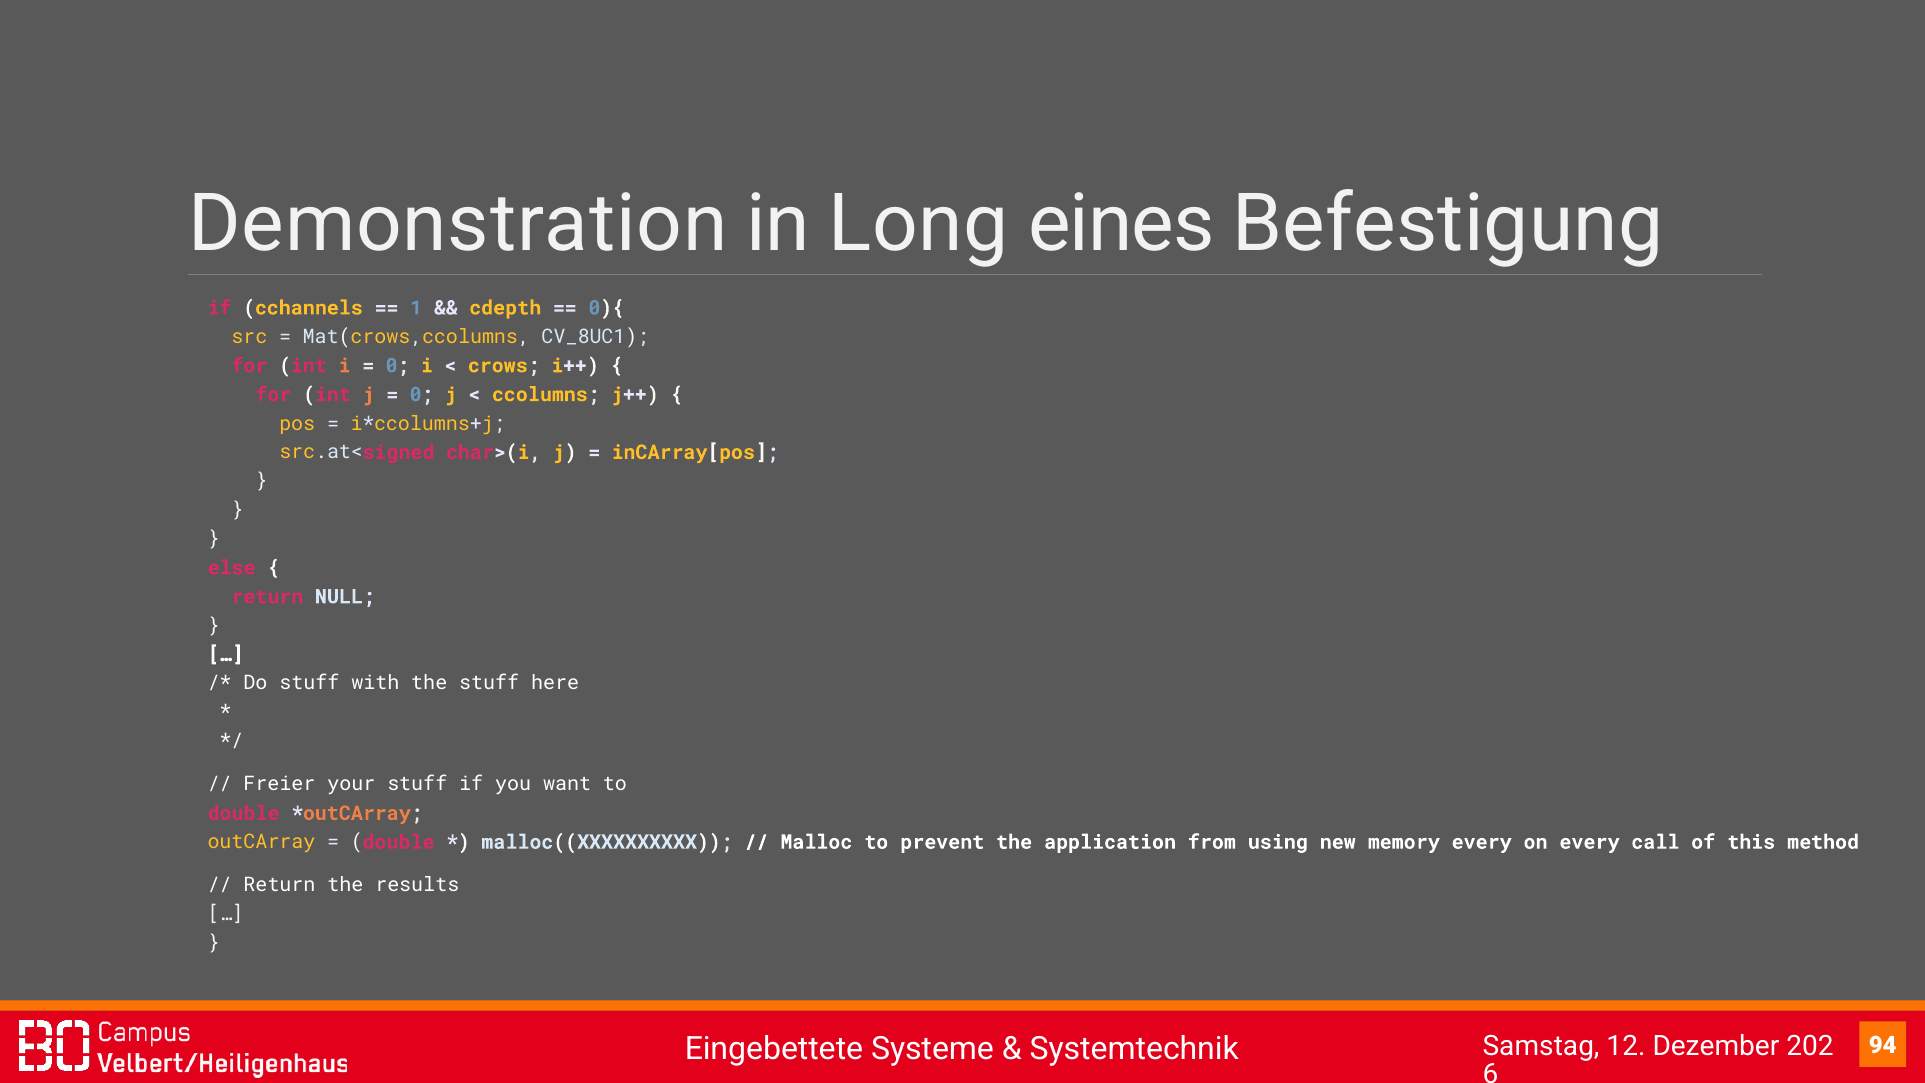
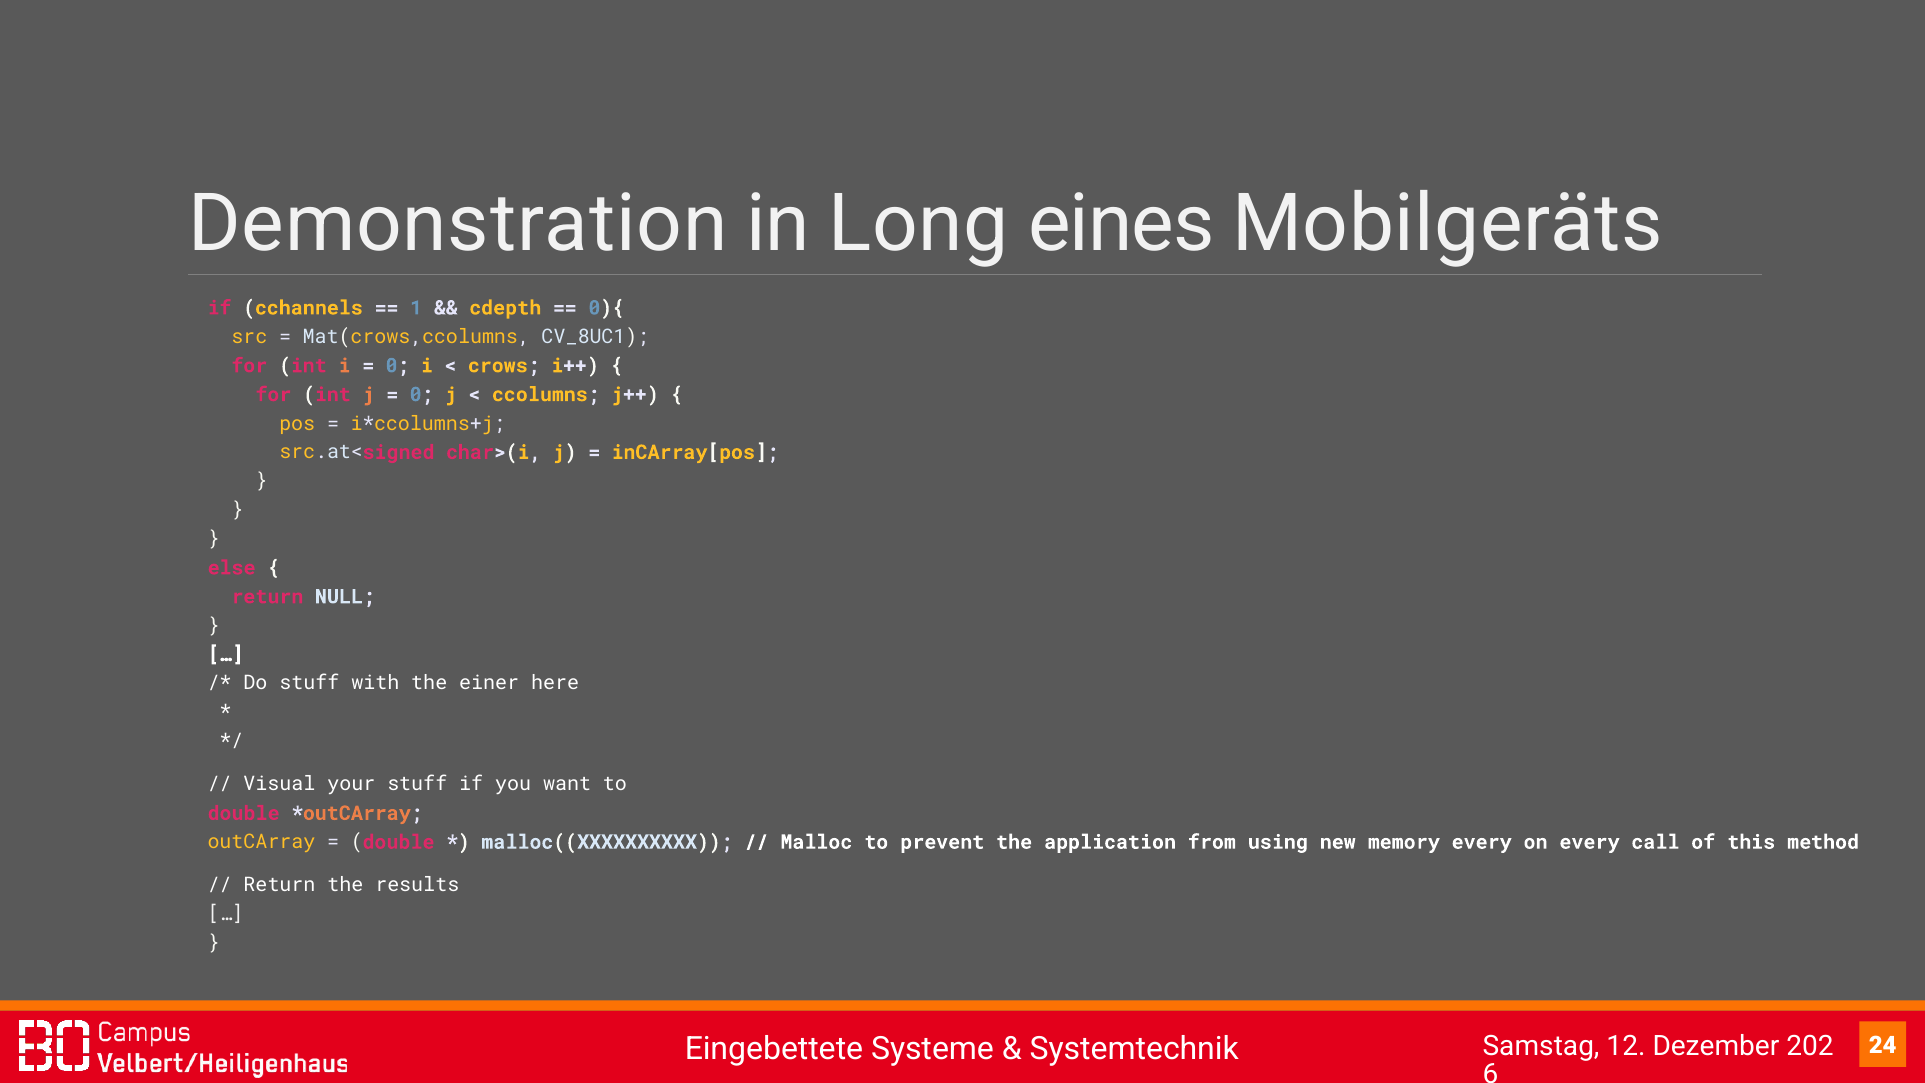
Befestigung: Befestigung -> Mobilgeräts
the stuff: stuff -> einer
Freier: Freier -> Visual
94: 94 -> 24
